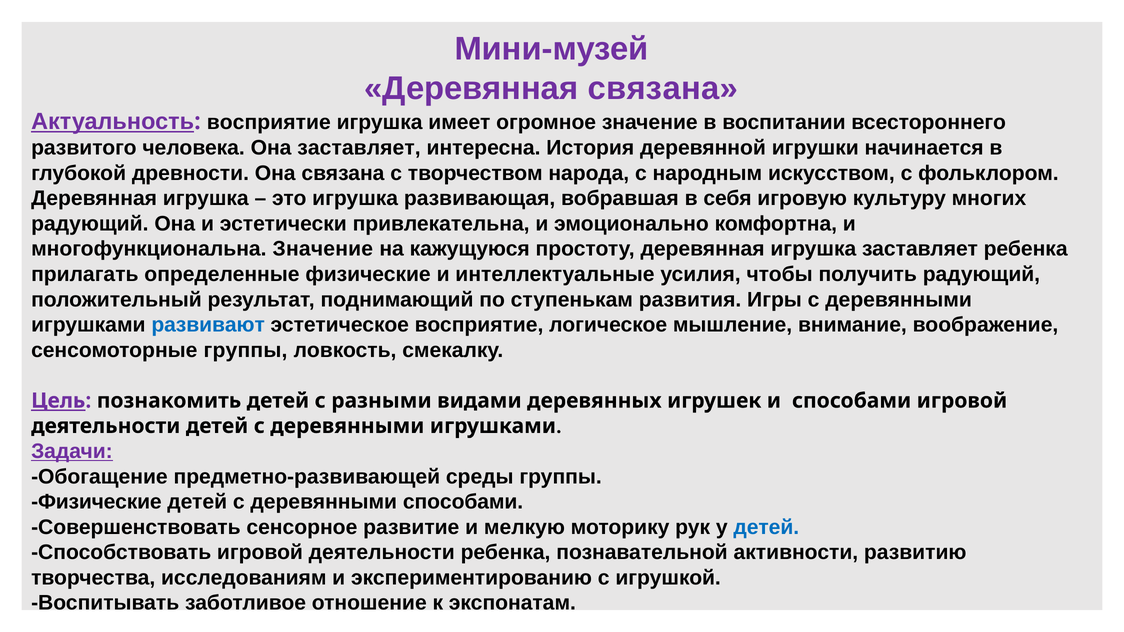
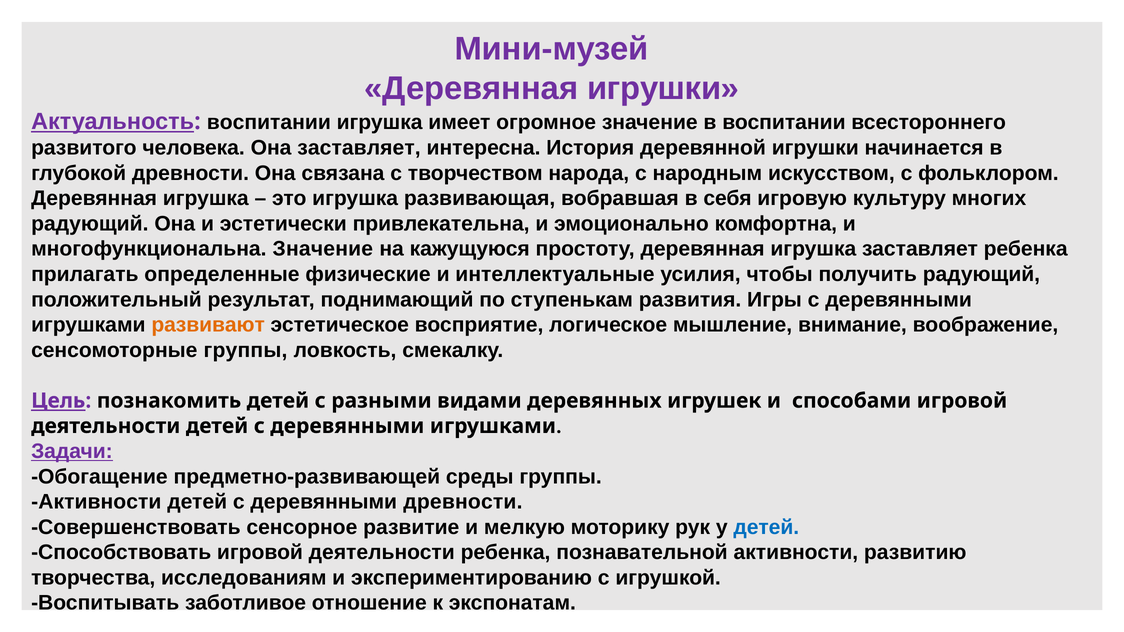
Деревянная связана: связана -> игрушки
восприятие at (269, 122): восприятие -> воспитании
развивают colour: blue -> orange
Физические at (96, 502): Физические -> Активности
деревянными способами: способами -> древности
